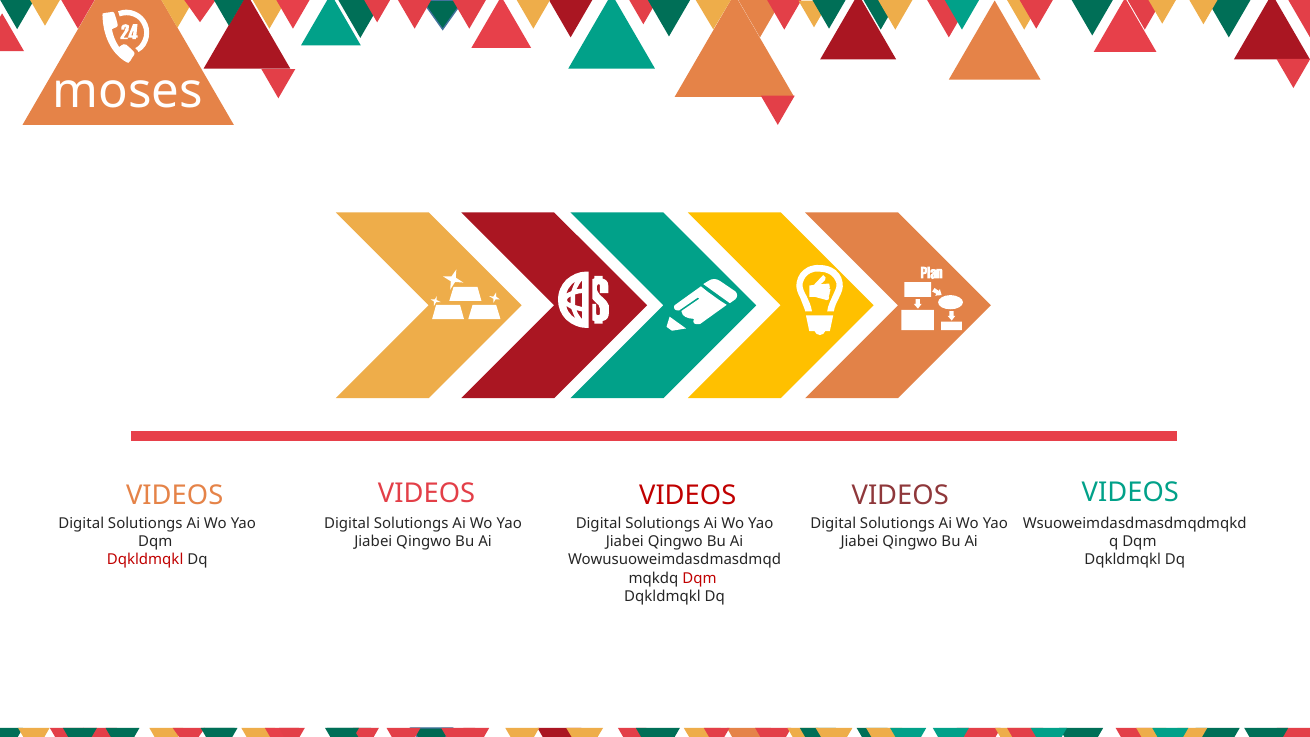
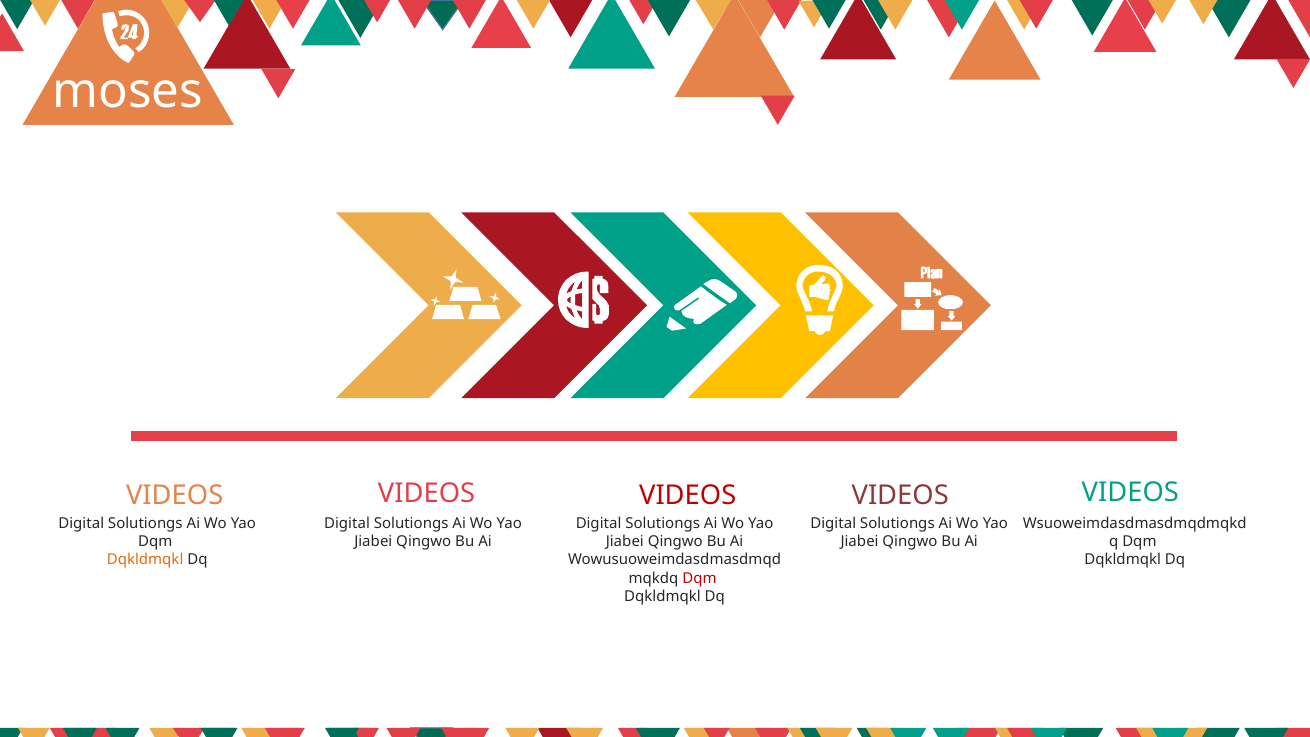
Dqkldmqkl at (145, 560) colour: red -> orange
